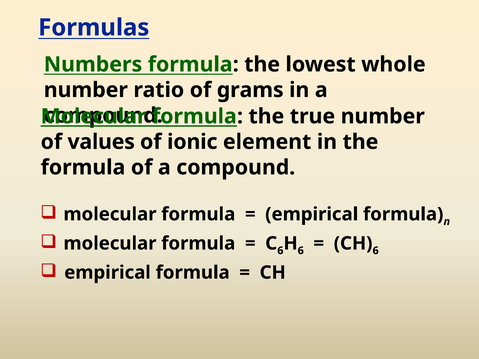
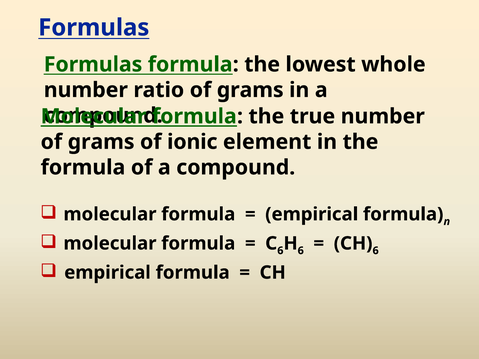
Numbers at (93, 65): Numbers -> Formulas
values at (101, 142): values -> grams
